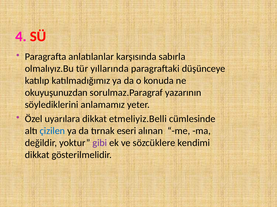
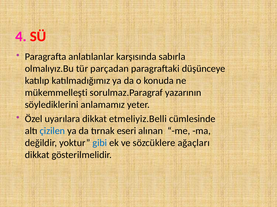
yıllarında: yıllarında -> parçadan
okuyuşunuzdan: okuyuşunuzdan -> mükemmelleşti
gibi colour: purple -> blue
kendimi: kendimi -> ağaçları
